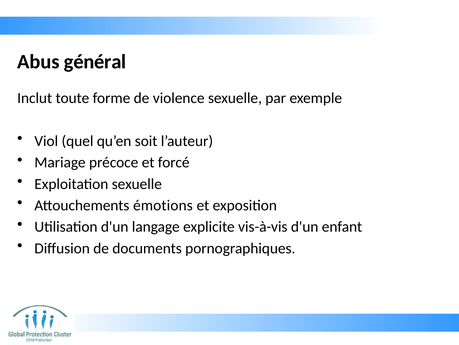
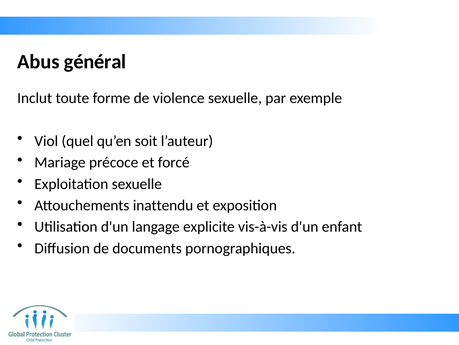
émotions: émotions -> inattendu
